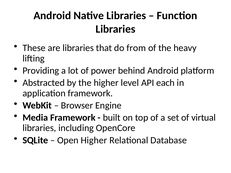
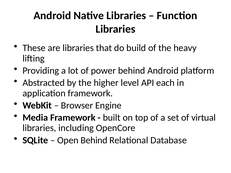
from: from -> build
Open Higher: Higher -> Behind
